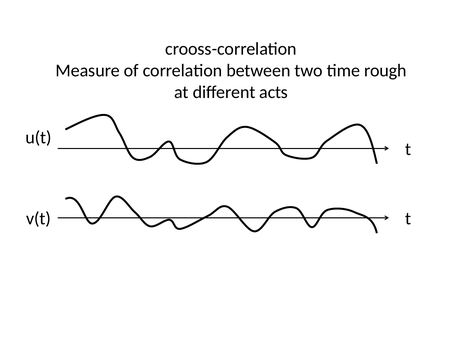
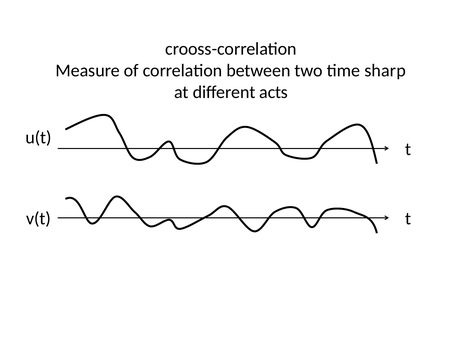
rough: rough -> sharp
